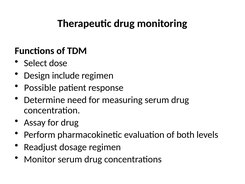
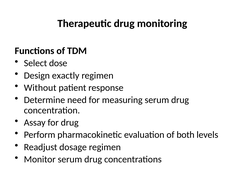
include: include -> exactly
Possible: Possible -> Without
